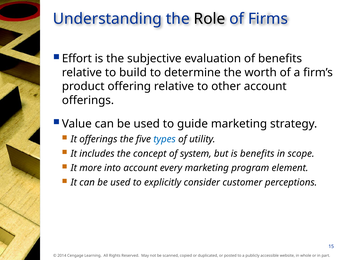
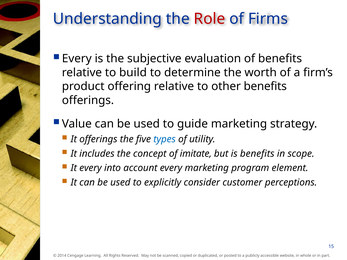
Role colour: black -> red
Effort at (77, 59): Effort -> Every
other account: account -> benefits
system: system -> imitate
It more: more -> every
